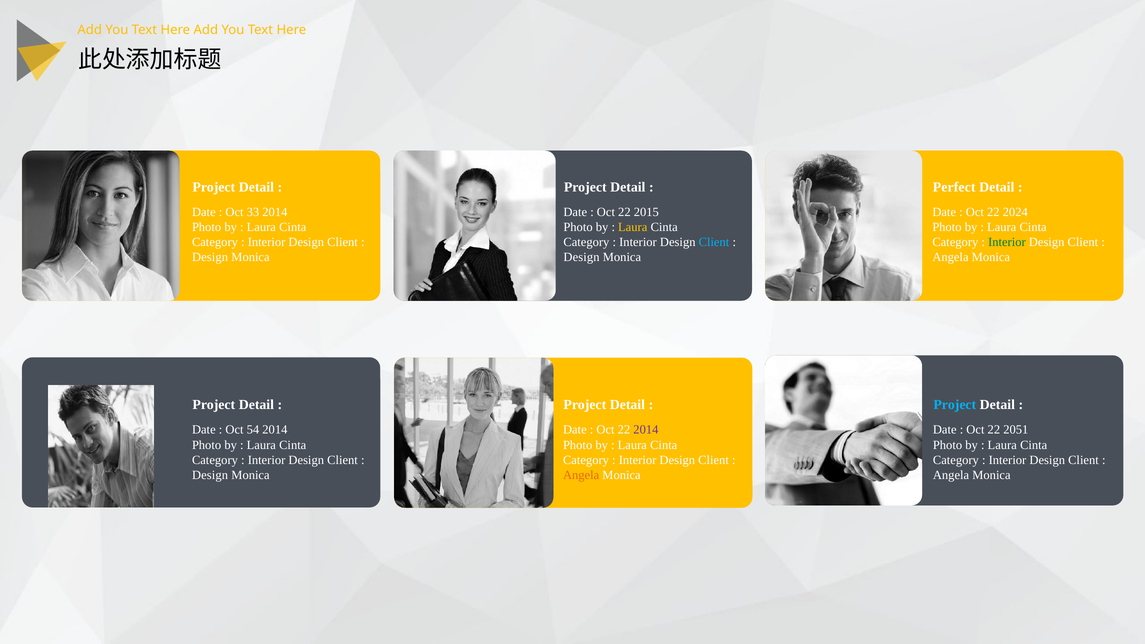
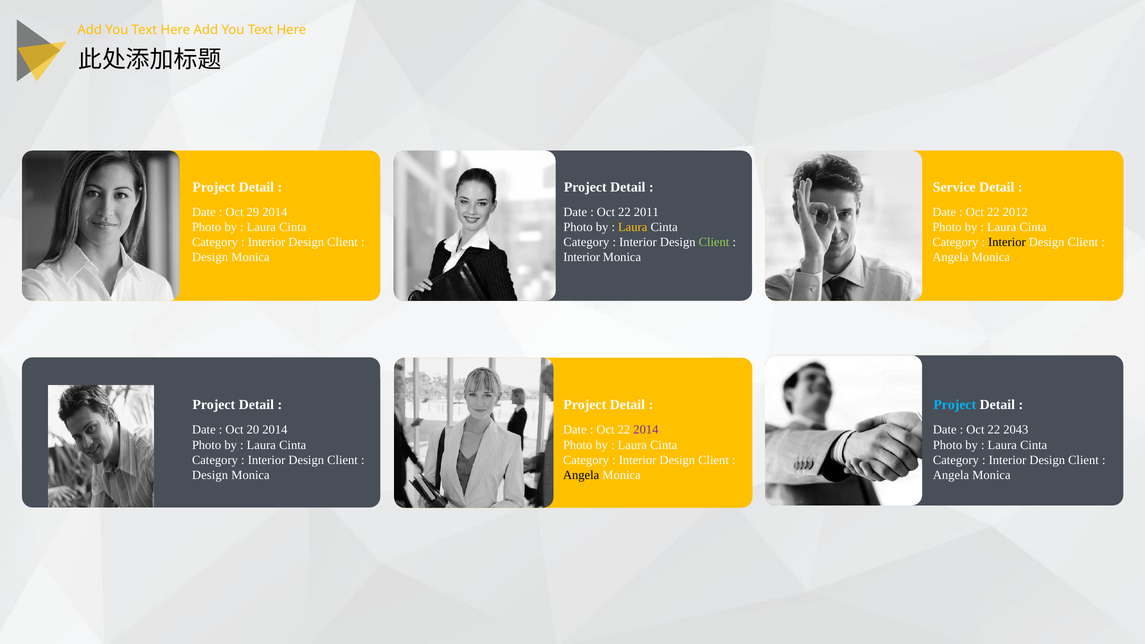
Perfect: Perfect -> Service
33: 33 -> 29
2015: 2015 -> 2011
2024: 2024 -> 2012
Client at (714, 242) colour: light blue -> light green
Interior at (1007, 242) colour: green -> black
Design at (582, 257): Design -> Interior
54: 54 -> 20
2051: 2051 -> 2043
Angela at (581, 475) colour: orange -> black
